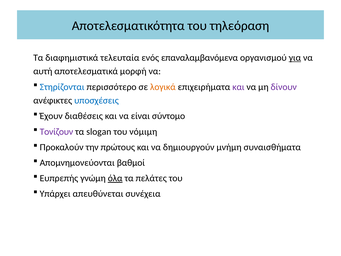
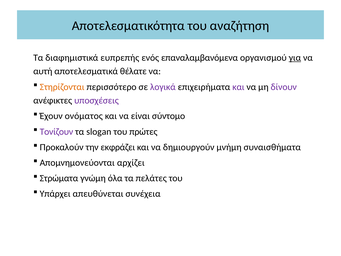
τηλεόραση: τηλεόραση -> αναζήτηση
τελευταία: τελευταία -> ευπρεπής
μορφή: μορφή -> θέλατε
Στηρίζονται colour: blue -> orange
λογικά colour: orange -> purple
υποσχέσεις colour: blue -> purple
διαθέσεις: διαθέσεις -> ονόματος
νόμιμη: νόμιμη -> πρώτες
πρώτους: πρώτους -> εκφράζει
βαθμοί: βαθμοί -> αρχίζει
Ευπρεπής: Ευπρεπής -> Στρώματα
όλα underline: present -> none
